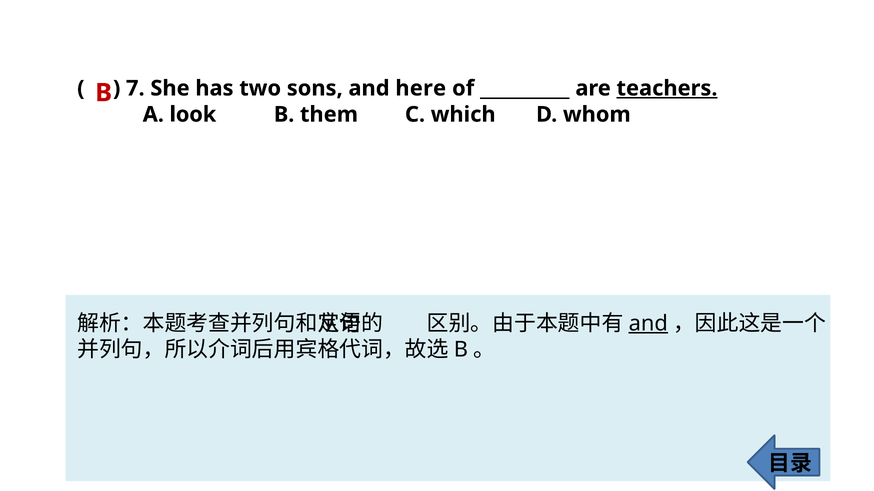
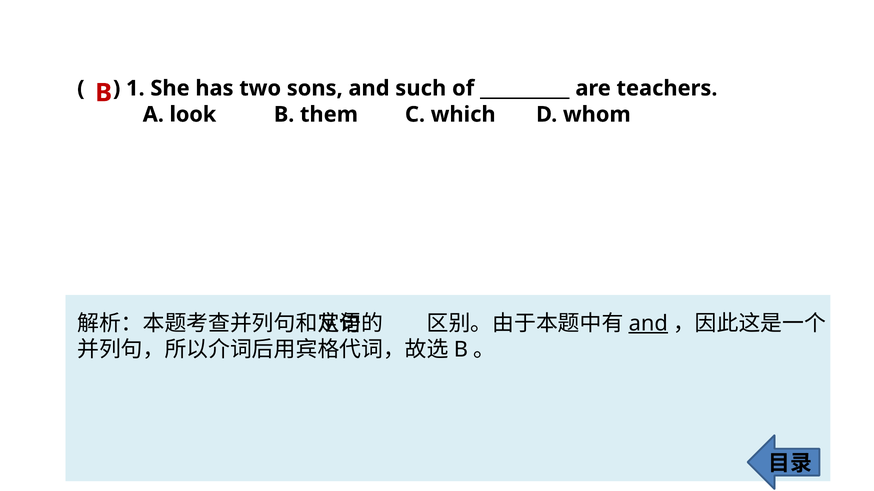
7: 7 -> 1
here: here -> such
teachers underline: present -> none
